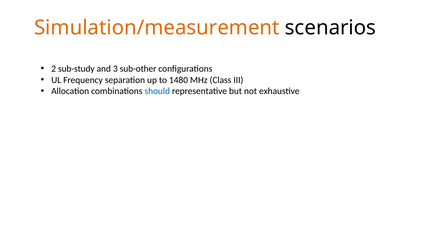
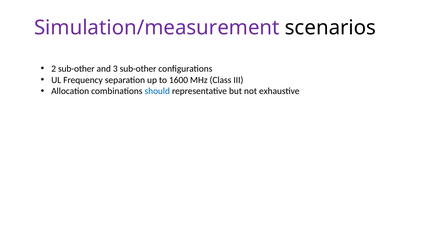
Simulation/measurement colour: orange -> purple
2 sub-study: sub-study -> sub-other
1480: 1480 -> 1600
